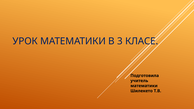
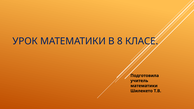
3: 3 -> 8
